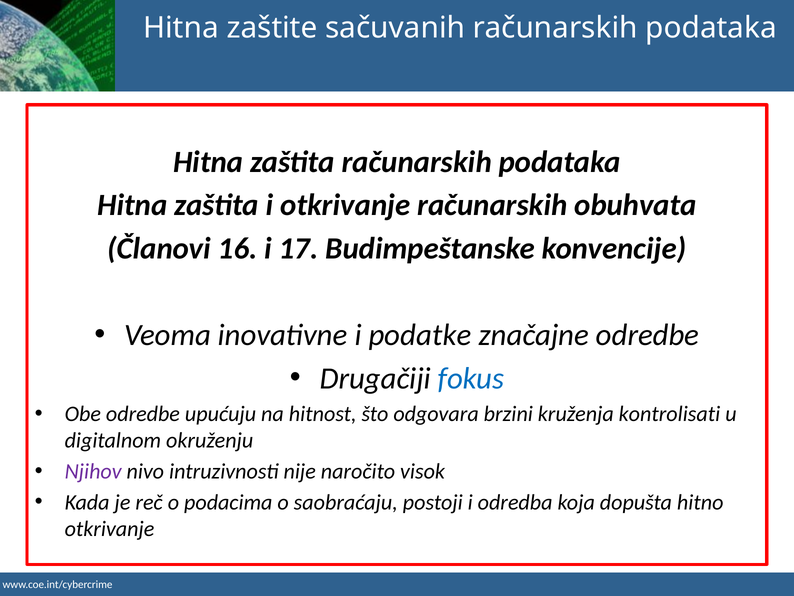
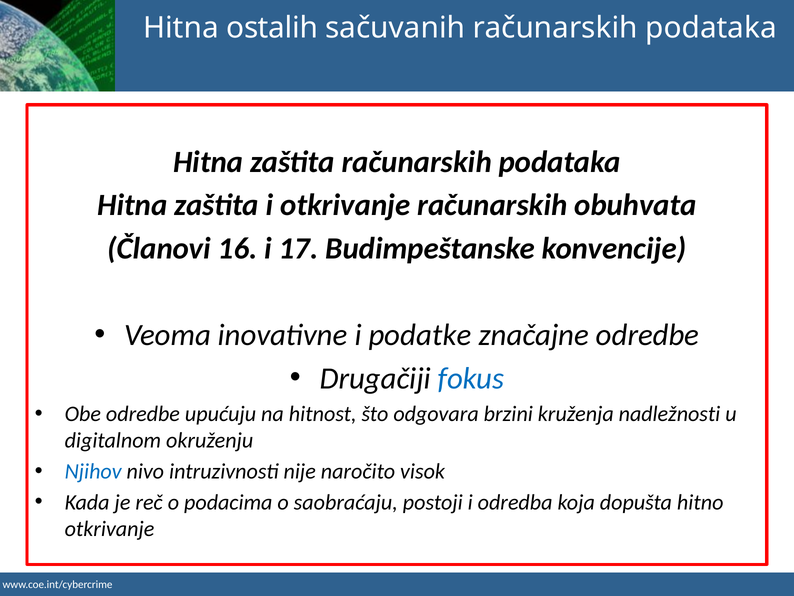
zaštite: zaštite -> ostalih
kontrolisati: kontrolisati -> nadležnosti
Njihov colour: purple -> blue
